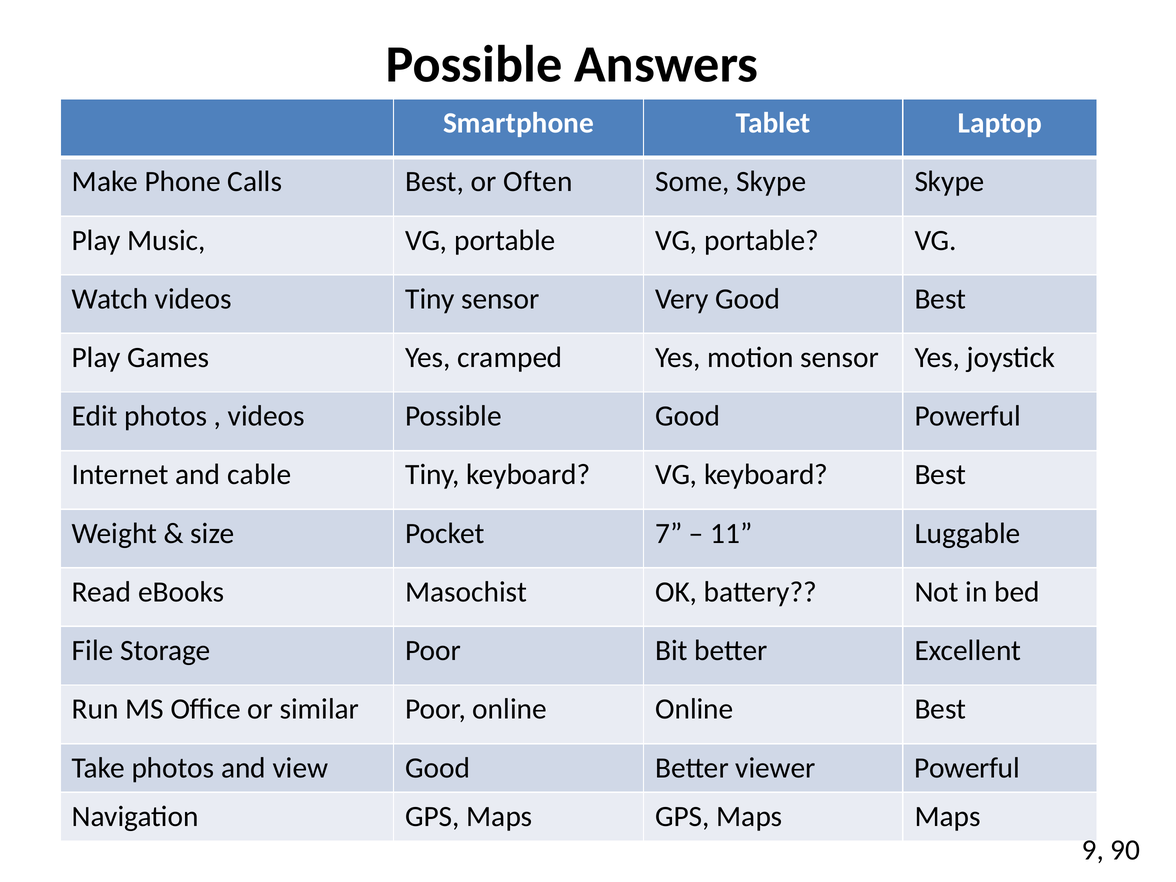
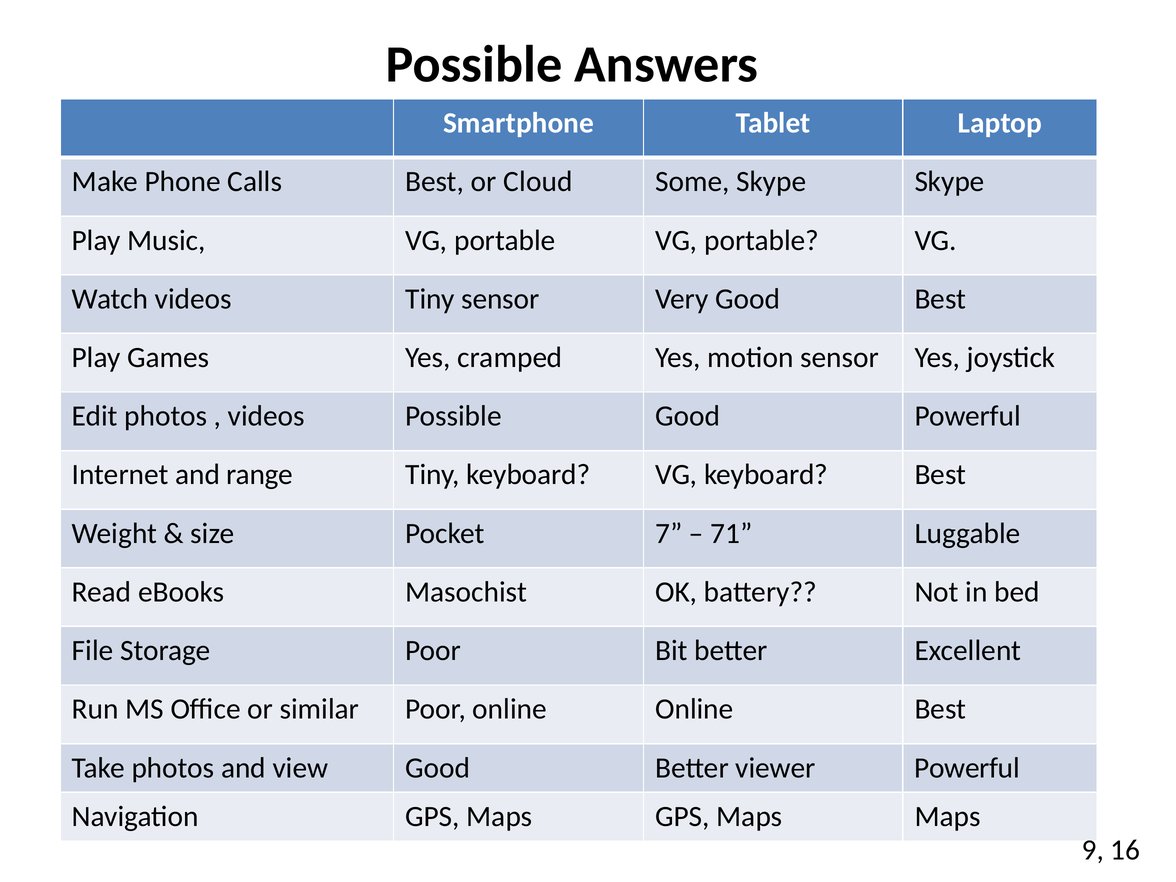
Often: Often -> Cloud
cable: cable -> range
11: 11 -> 71
90: 90 -> 16
